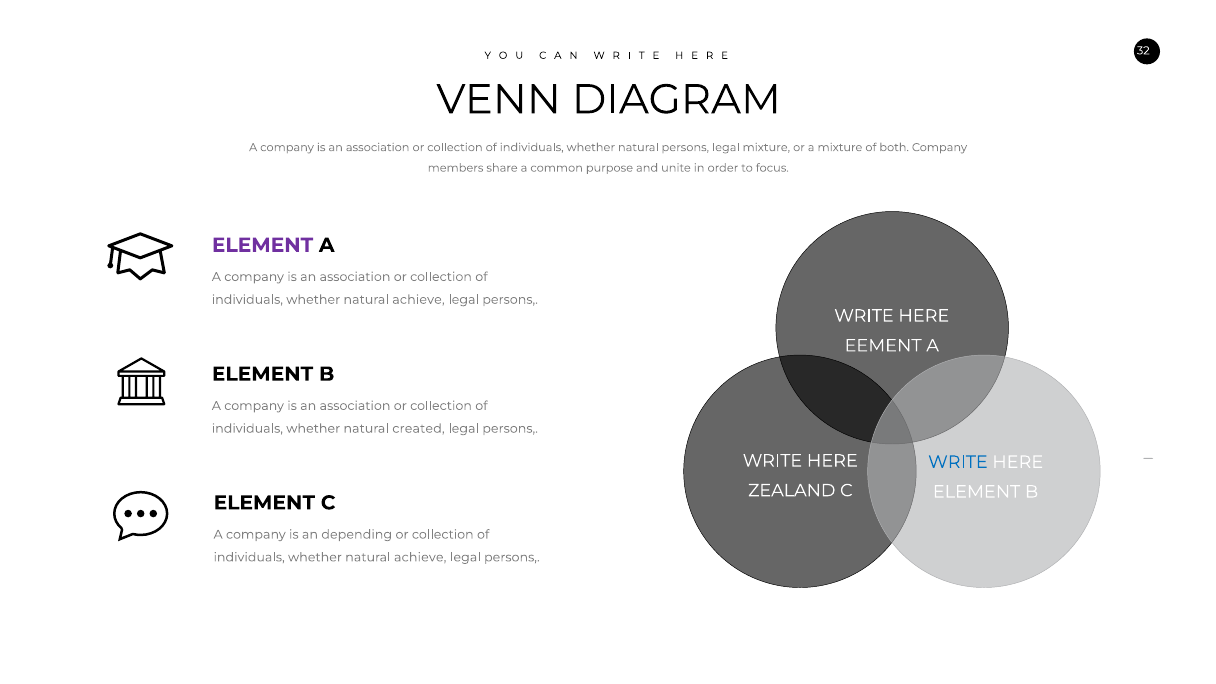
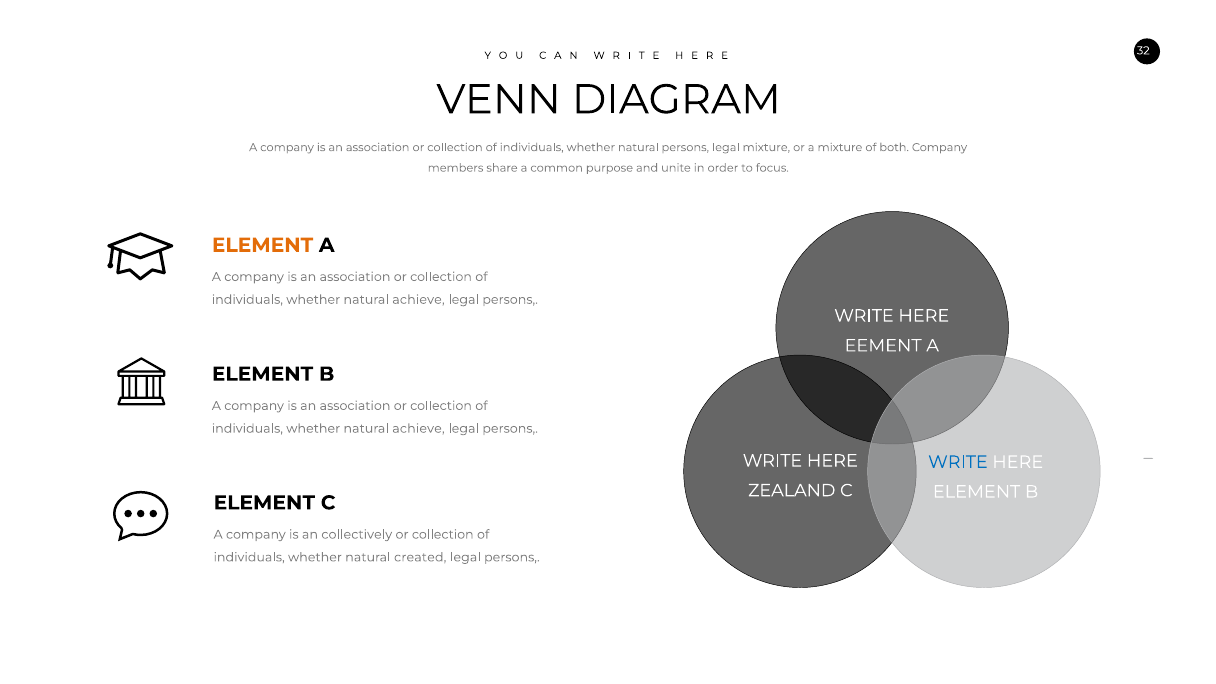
ELEMENT at (263, 245) colour: purple -> orange
created at (418, 429): created -> achieve
depending: depending -> collectively
achieve at (420, 557): achieve -> created
